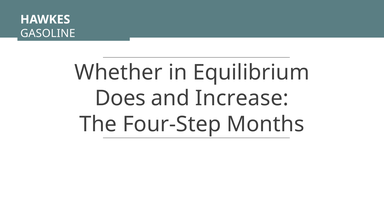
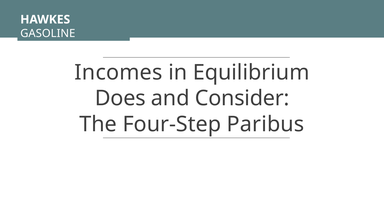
Whether: Whether -> Incomes
Increase: Increase -> Consider
Months: Months -> Paribus
